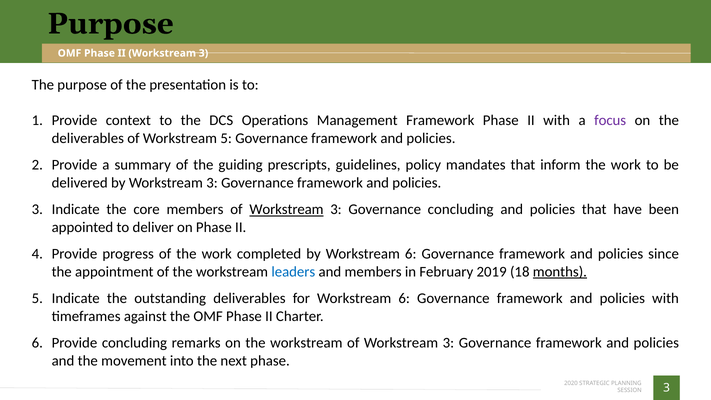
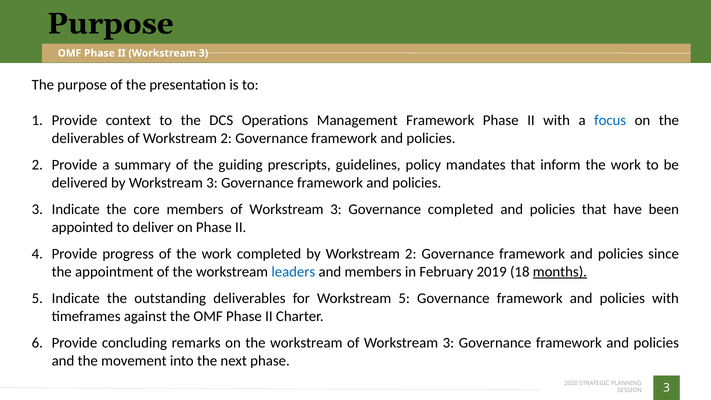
focus colour: purple -> blue
of Workstream 5: 5 -> 2
Workstream at (286, 209) underline: present -> none
Governance concluding: concluding -> completed
by Workstream 6: 6 -> 2
for Workstream 6: 6 -> 5
